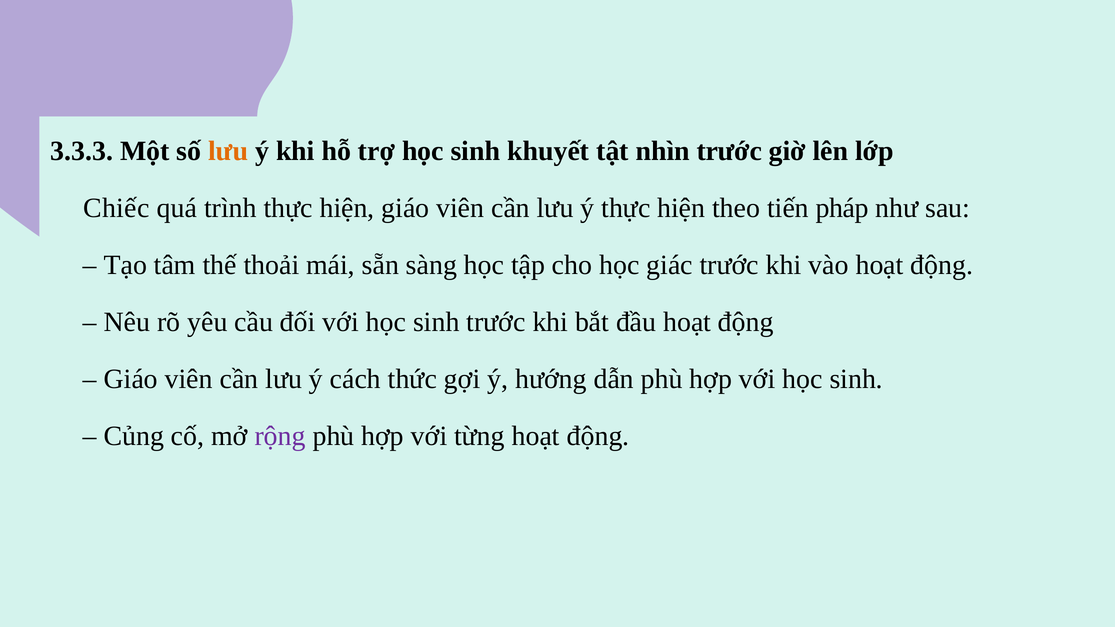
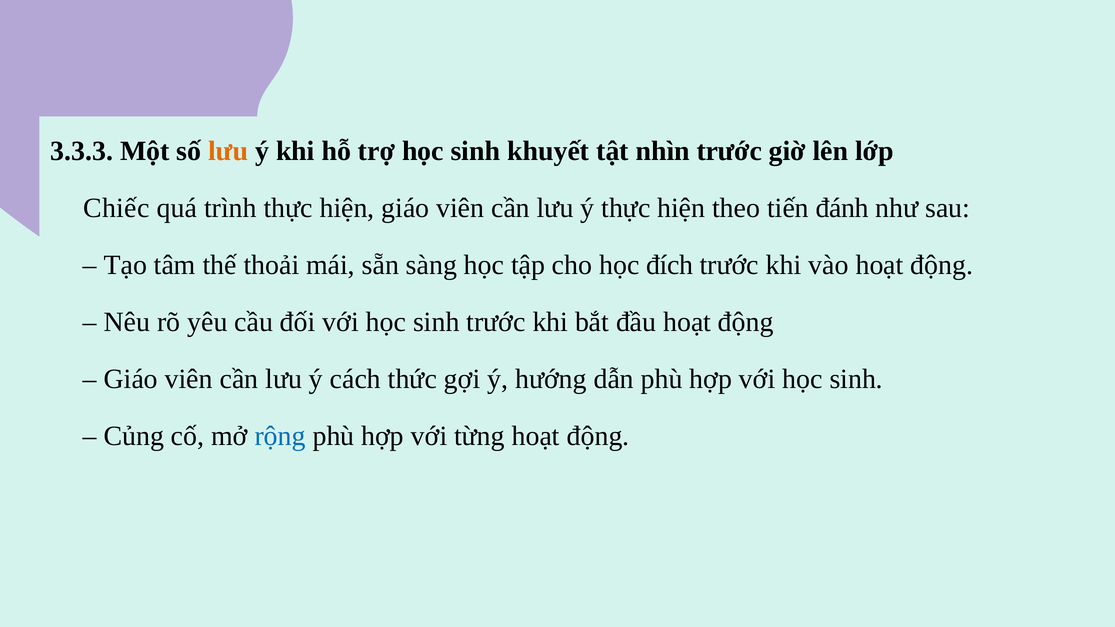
pháp: pháp -> đánh
giác: giác -> đích
rộng colour: purple -> blue
